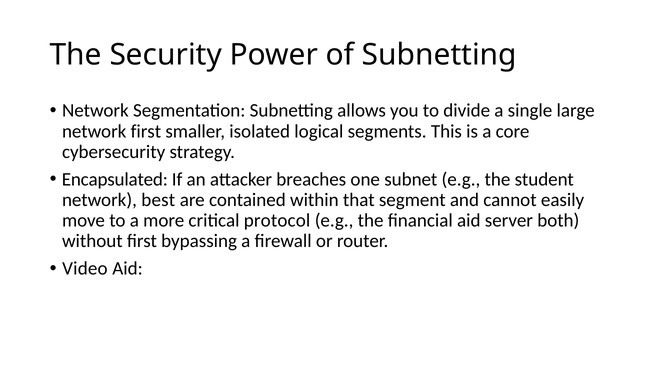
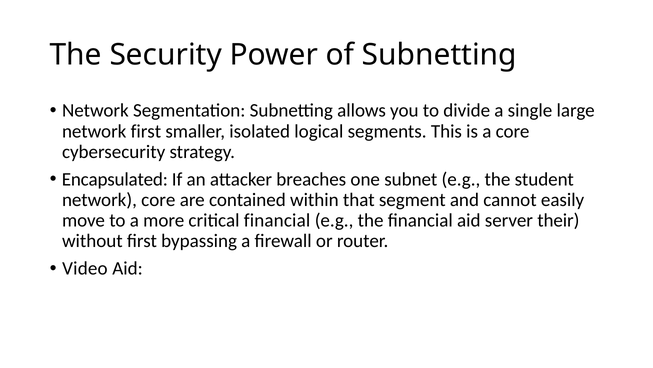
network best: best -> core
critical protocol: protocol -> financial
both: both -> their
